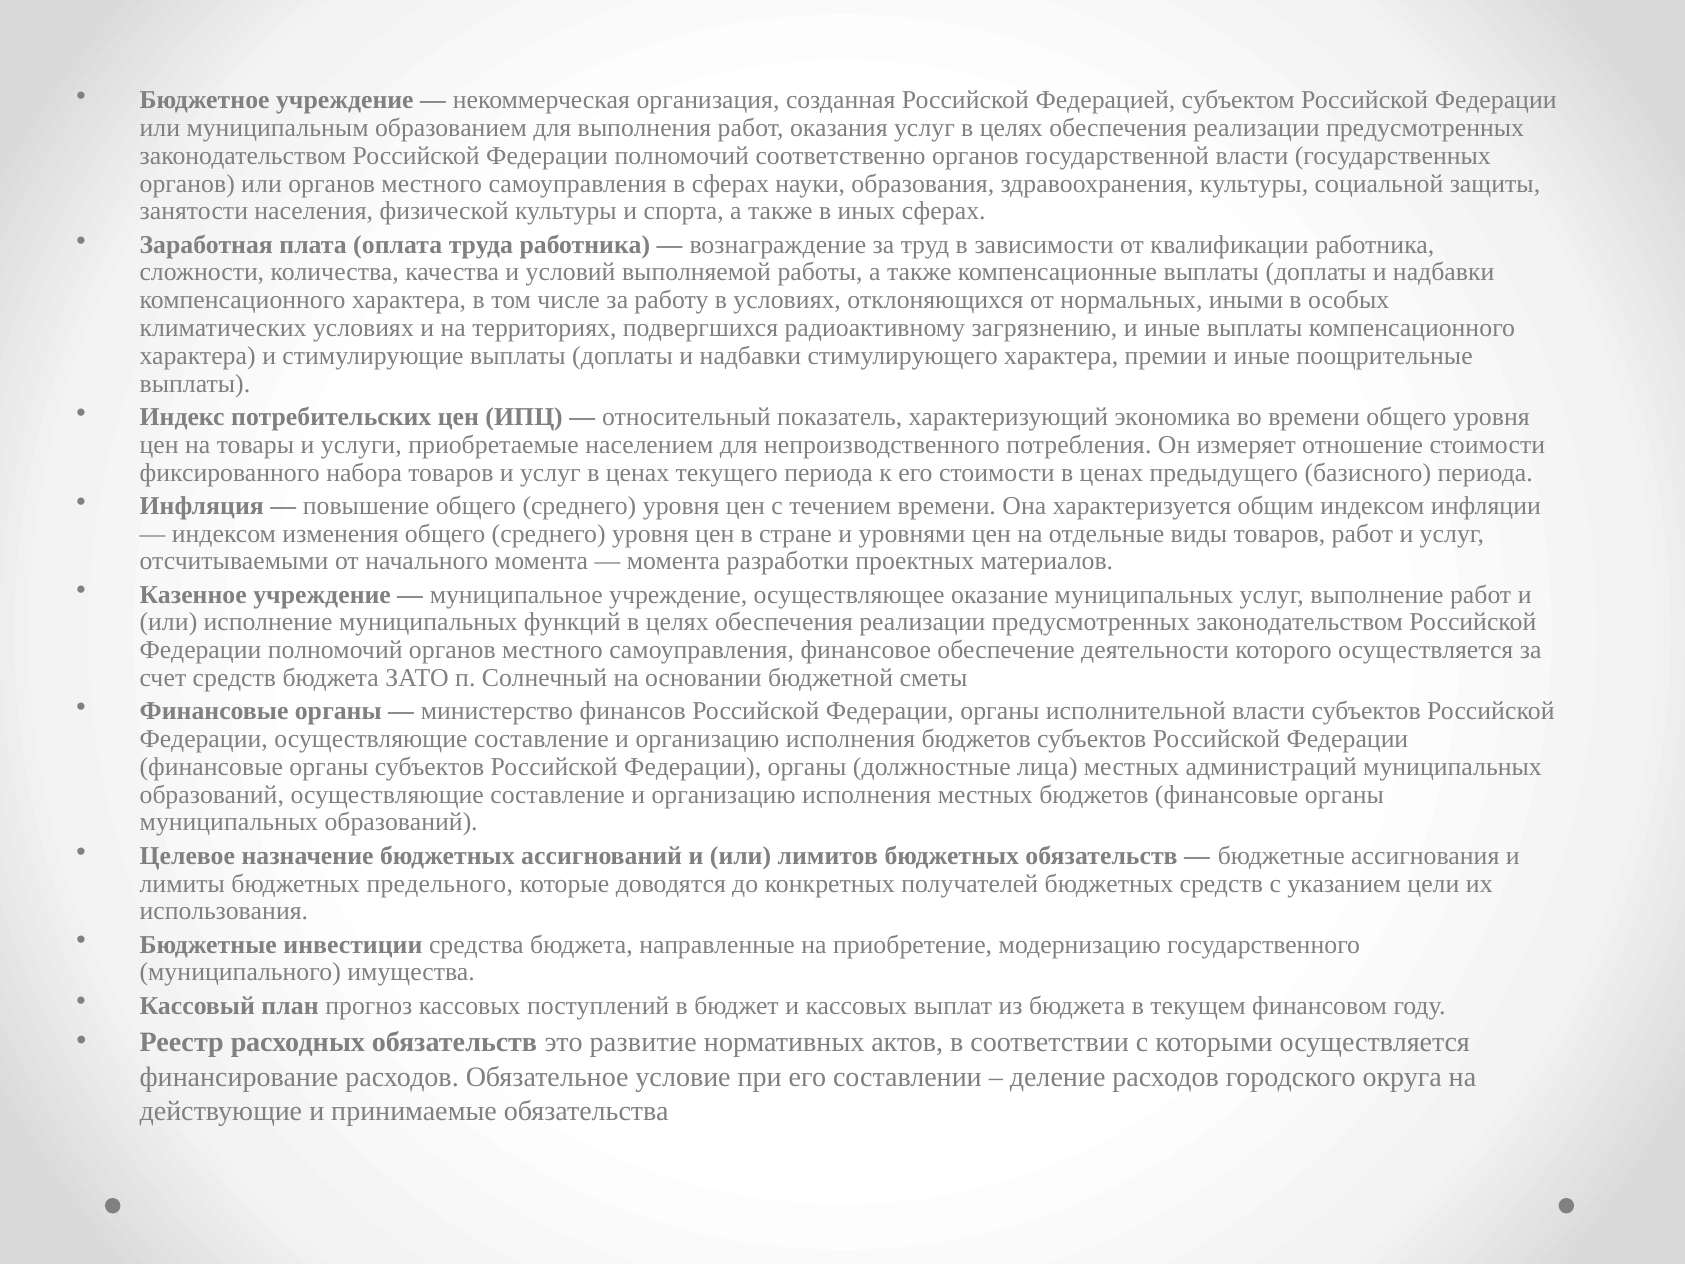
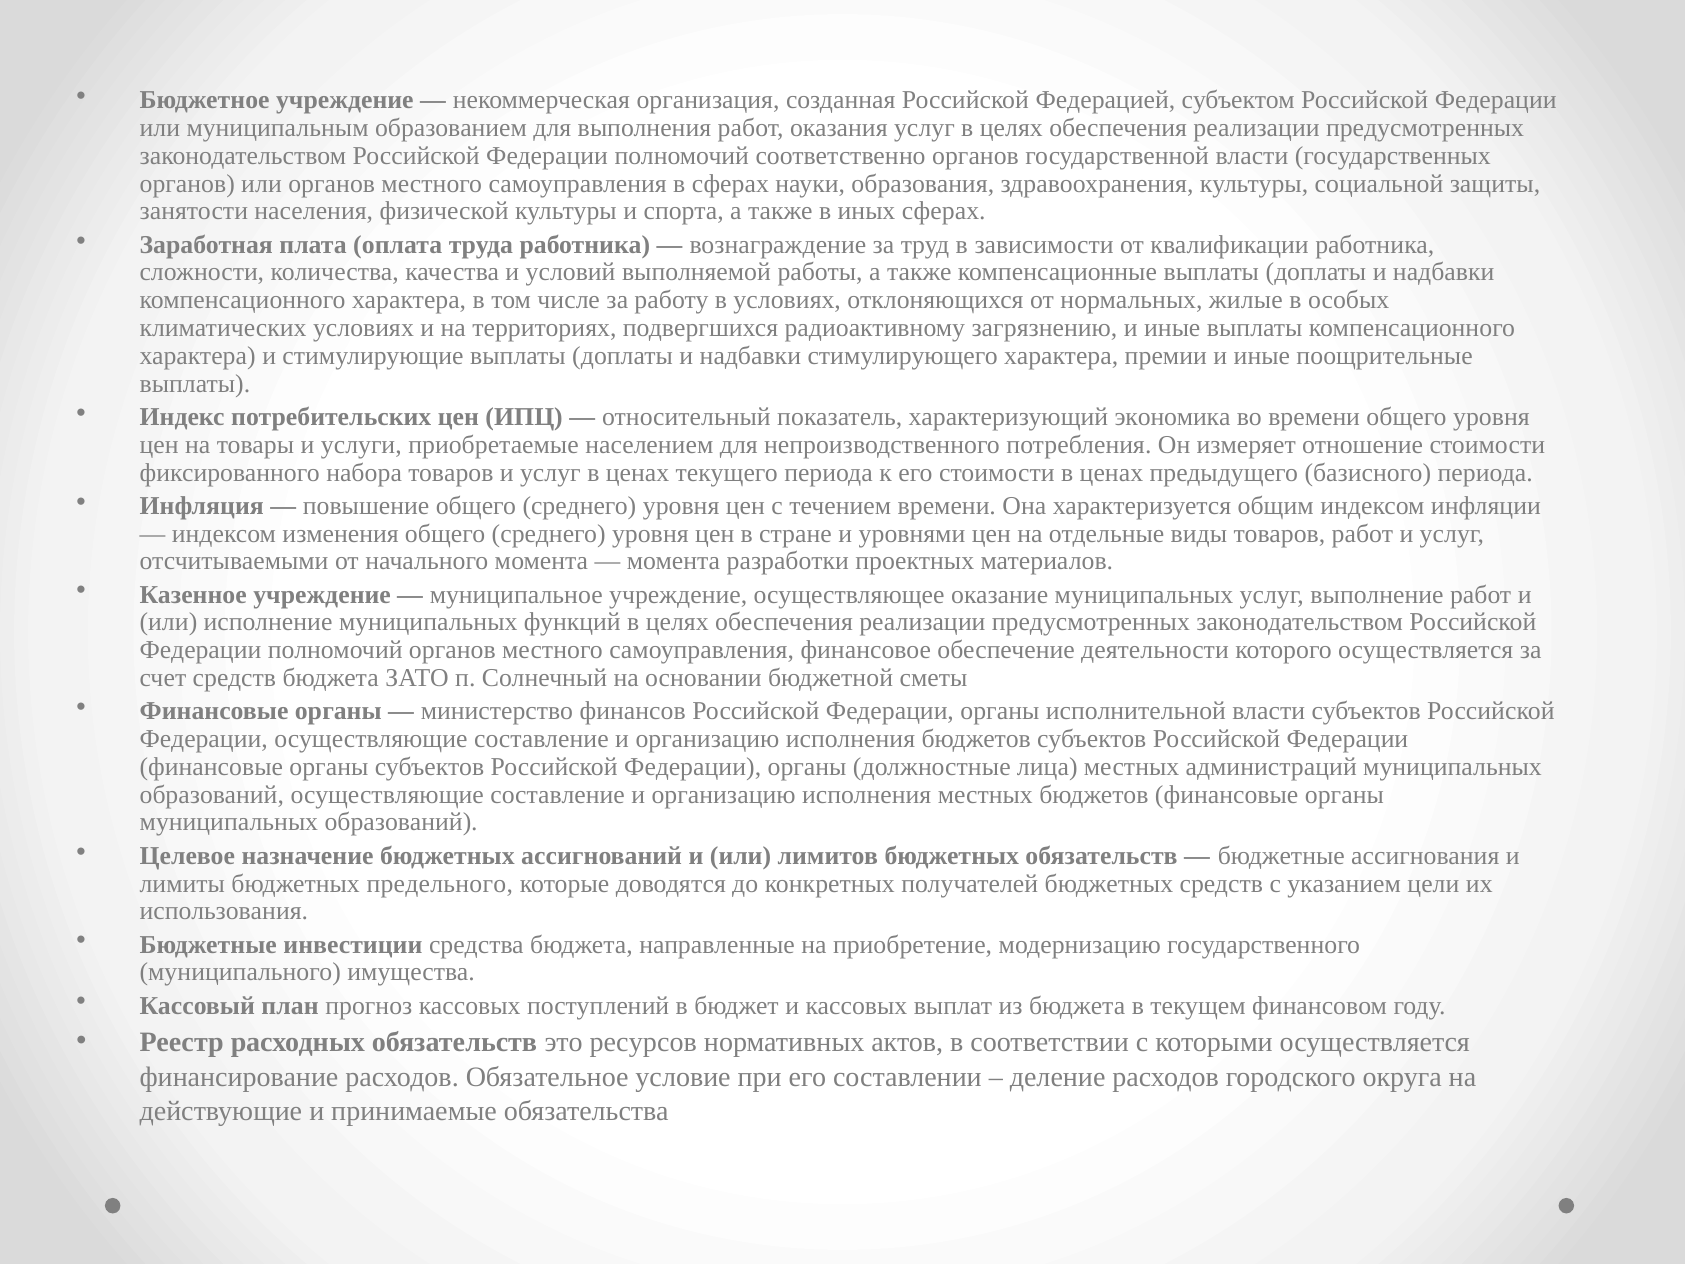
иными: иными -> жилые
развитие: развитие -> ресурсов
